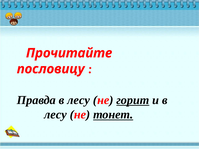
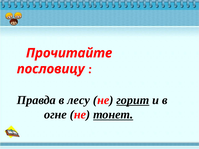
лесу at (55, 115): лесу -> огне
